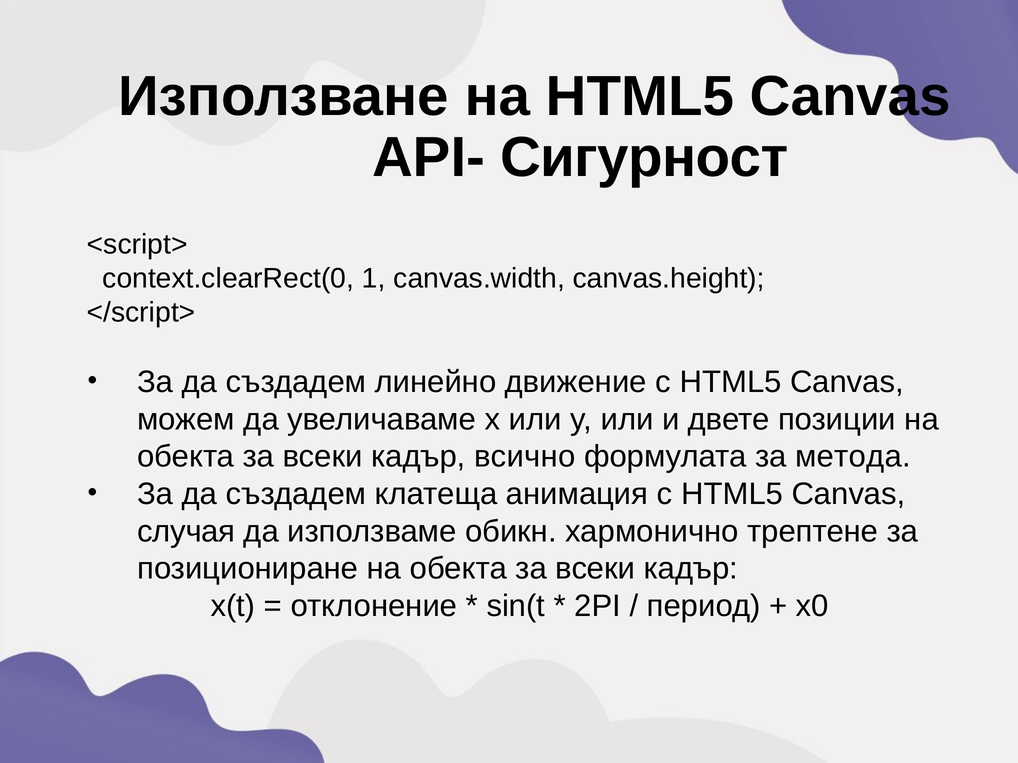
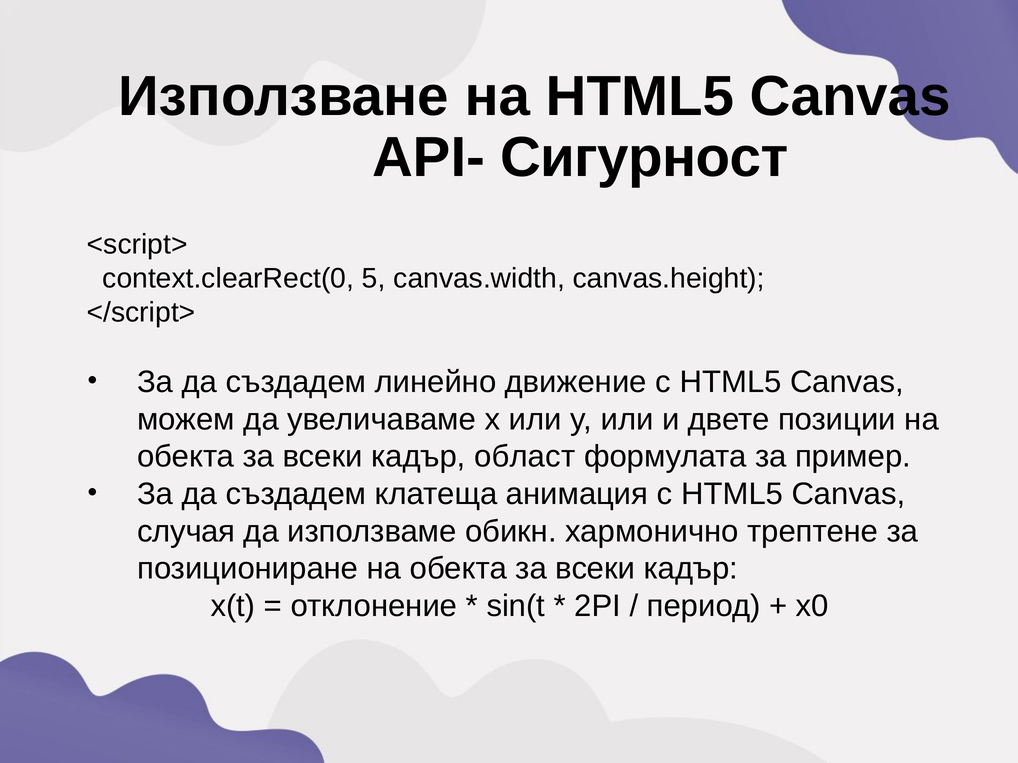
1: 1 -> 5
всично: всично -> област
метода: метода -> пример
